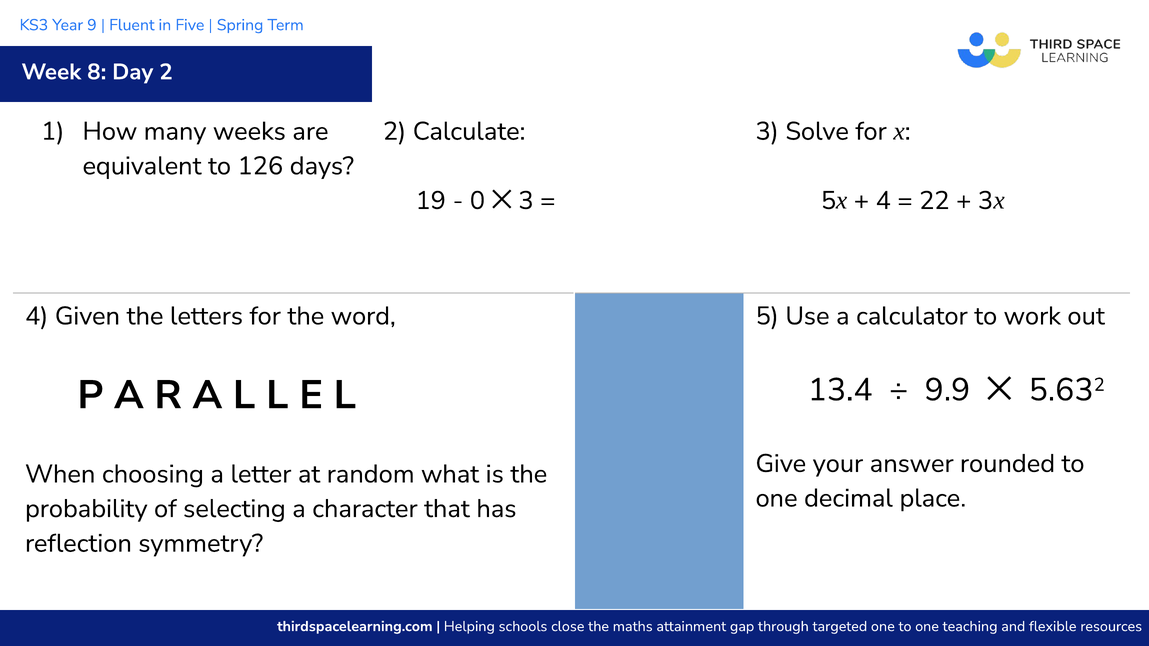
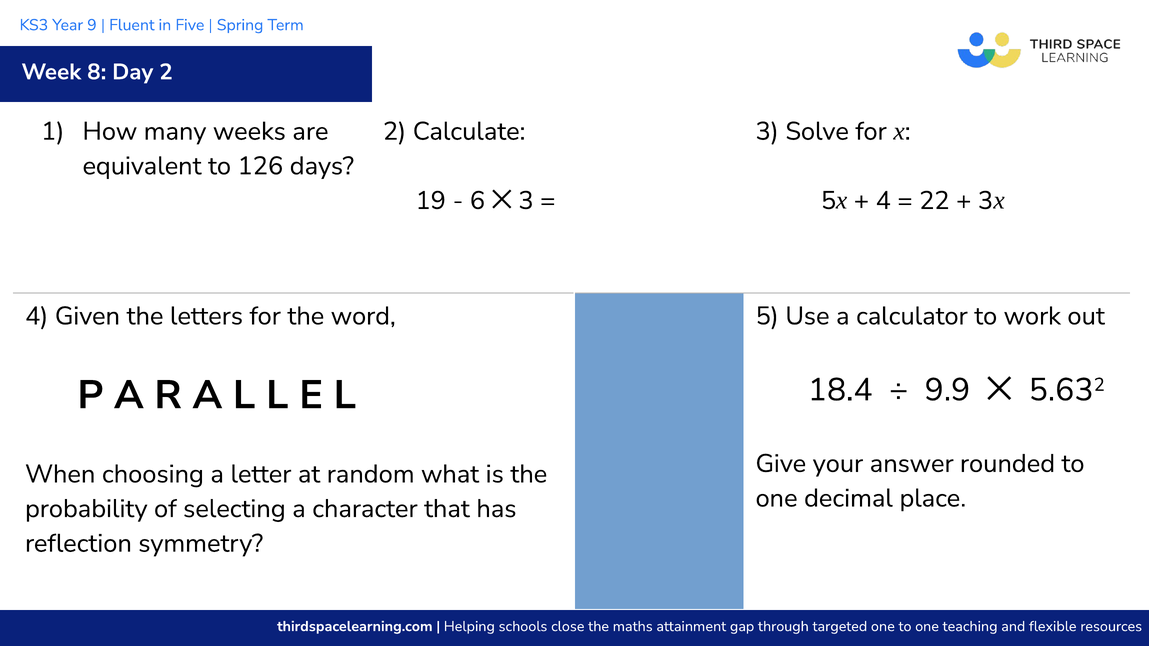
0: 0 -> 6
13.4: 13.4 -> 18.4
